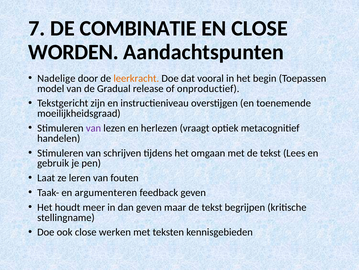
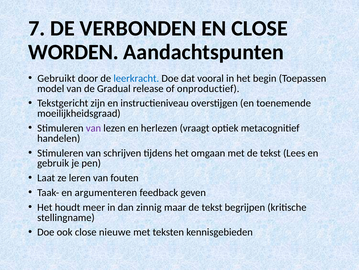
COMBINATIE: COMBINATIE -> VERBONDEN
Nadelige: Nadelige -> Gebruikt
leerkracht colour: orange -> blue
dan geven: geven -> zinnig
werken: werken -> nieuwe
